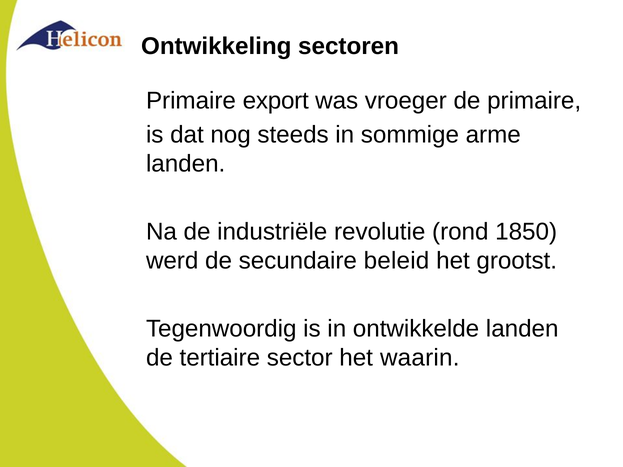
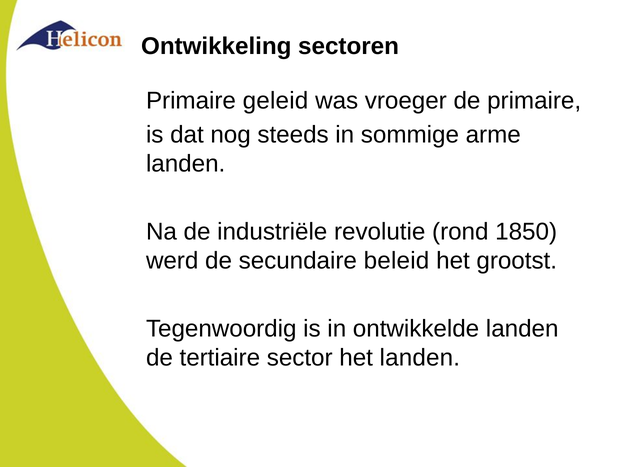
export: export -> geleid
het waarin: waarin -> landen
